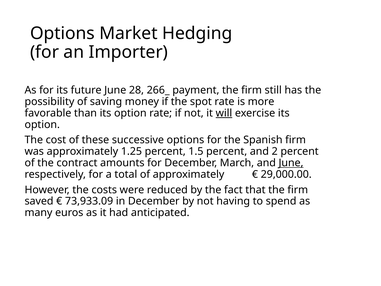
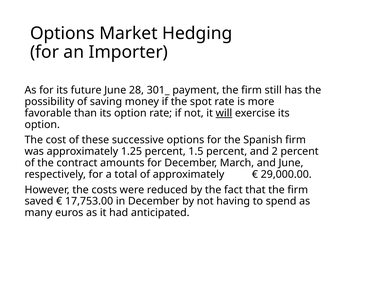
266_: 266_ -> 301_
June at (291, 163) underline: present -> none
73,933.09: 73,933.09 -> 17,753.00
